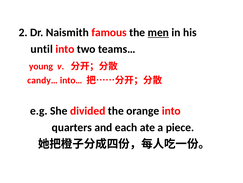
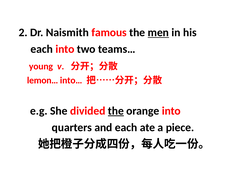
until at (42, 49): until -> each
candy…: candy… -> lemon…
the at (116, 110) underline: none -> present
